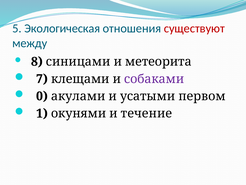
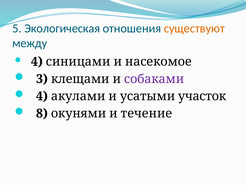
существуют colour: red -> orange
8 at (37, 62): 8 -> 4
метеорита: метеорита -> насекомое
7: 7 -> 3
0 at (42, 96): 0 -> 4
первом: первом -> участок
1: 1 -> 8
